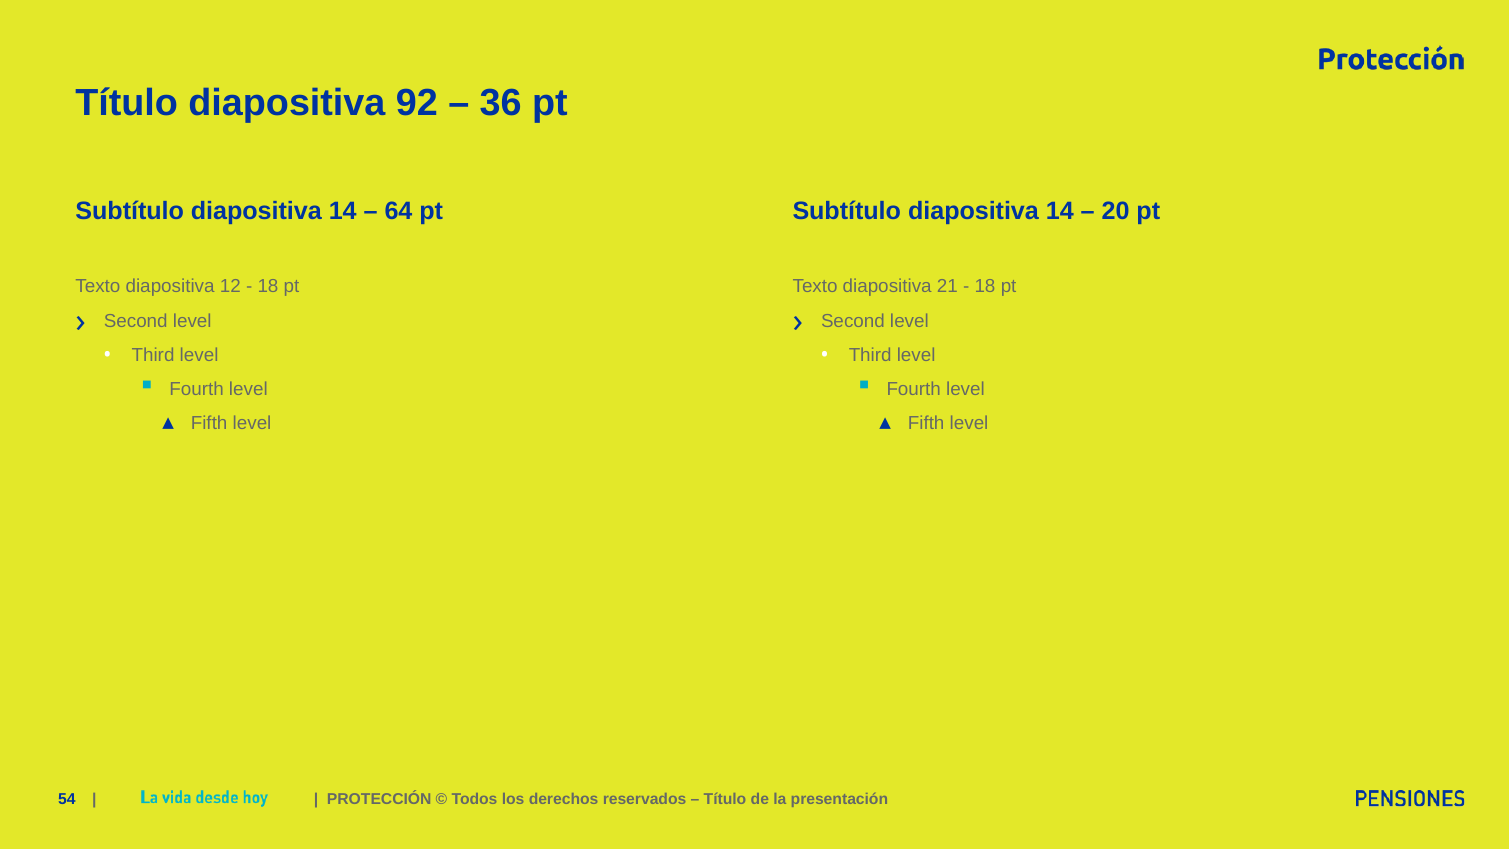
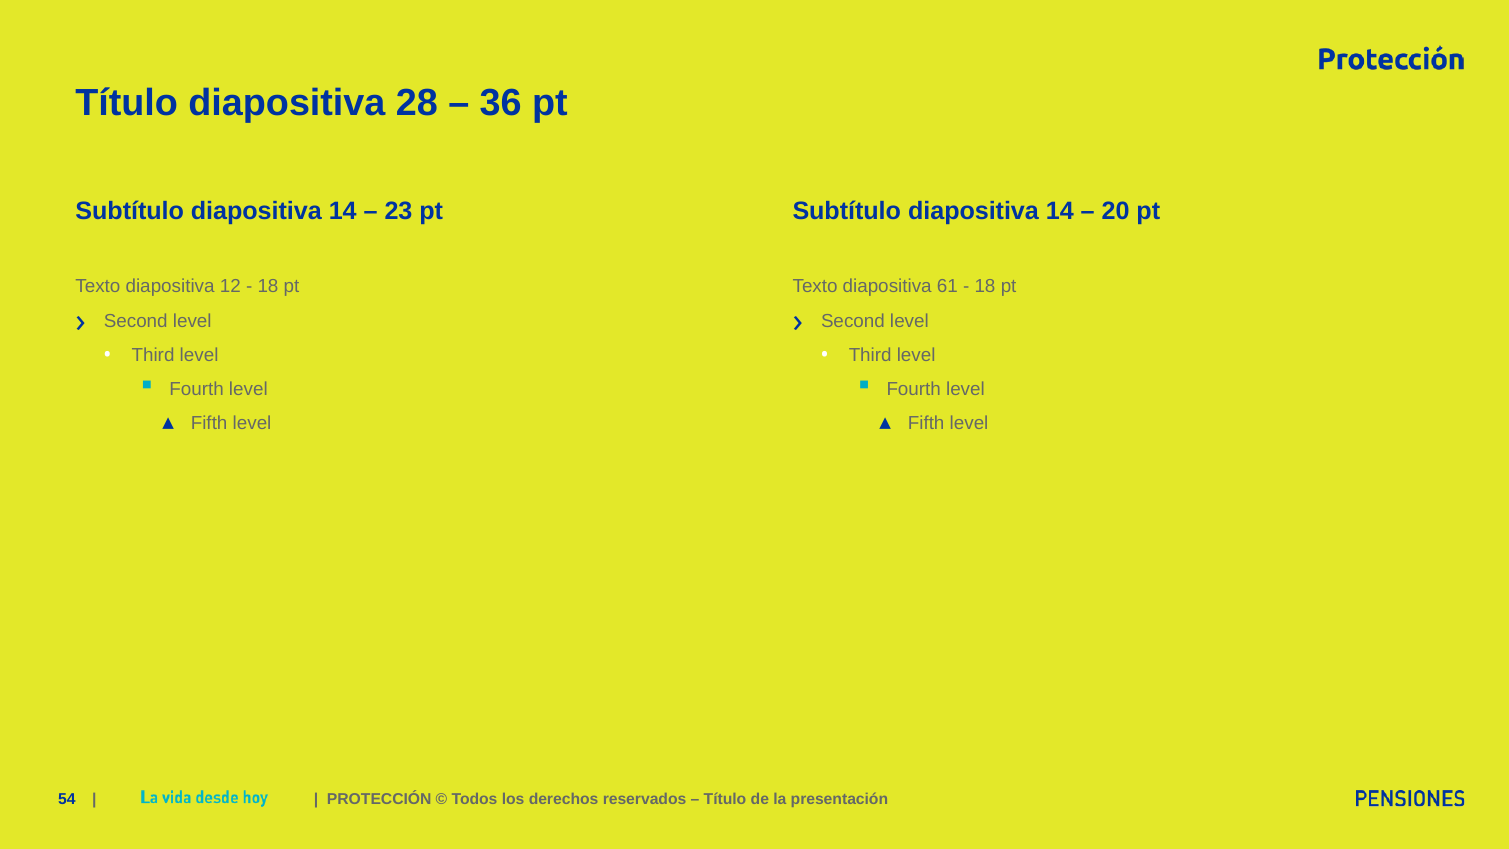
92: 92 -> 28
64: 64 -> 23
21: 21 -> 61
